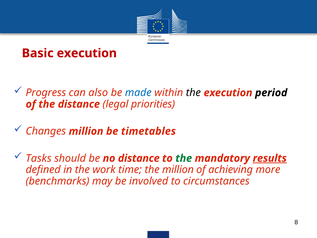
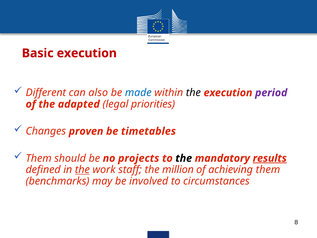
Progress: Progress -> Different
period colour: black -> purple
the distance: distance -> adapted
Changes million: million -> proven
Tasks at (39, 158): Tasks -> Them
no distance: distance -> projects
the at (184, 158) colour: green -> black
the at (82, 170) underline: none -> present
time: time -> staff
achieving more: more -> them
